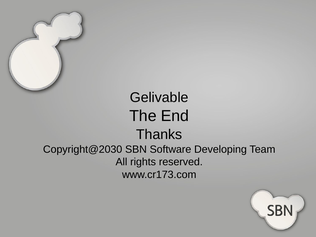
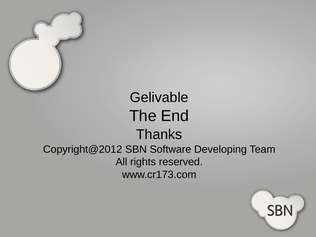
Copyright@2030: Copyright@2030 -> Copyright@2012
